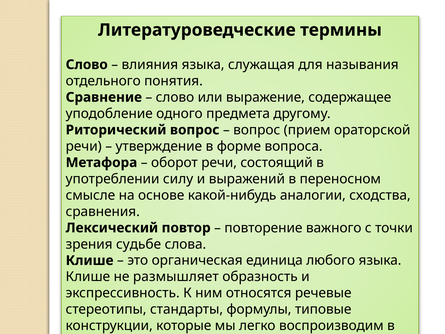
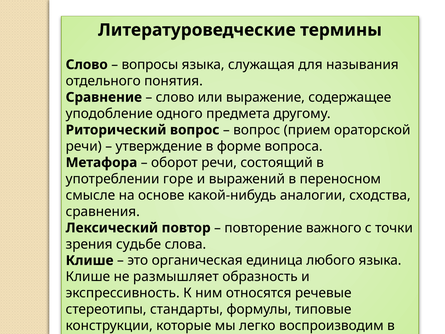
влияния: влияния -> вопросы
силу: силу -> горе
